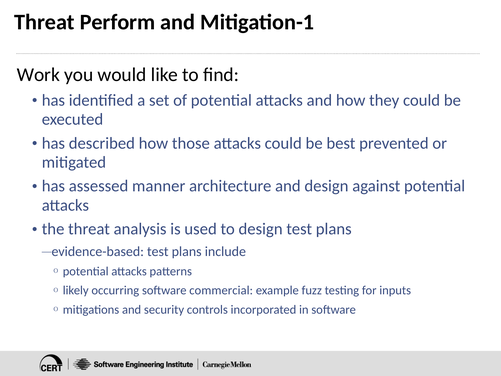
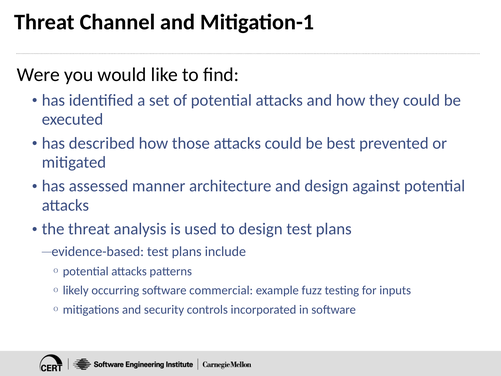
Perform: Perform -> Channel
Work: Work -> Were
